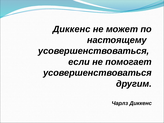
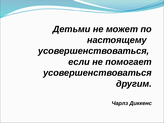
Диккенс at (72, 29): Диккенс -> Детьми
